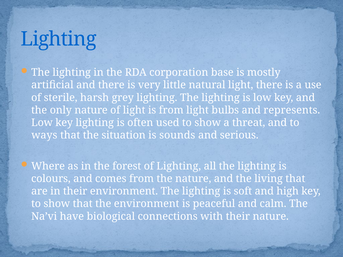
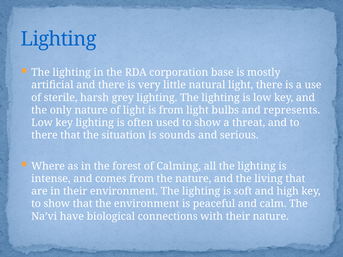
ways at (44, 135): ways -> there
of Lighting: Lighting -> Calming
colours: colours -> intense
